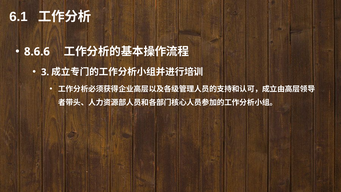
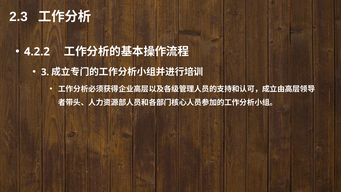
6.1: 6.1 -> 2.3
8.6.6: 8.6.6 -> 4.2.2
